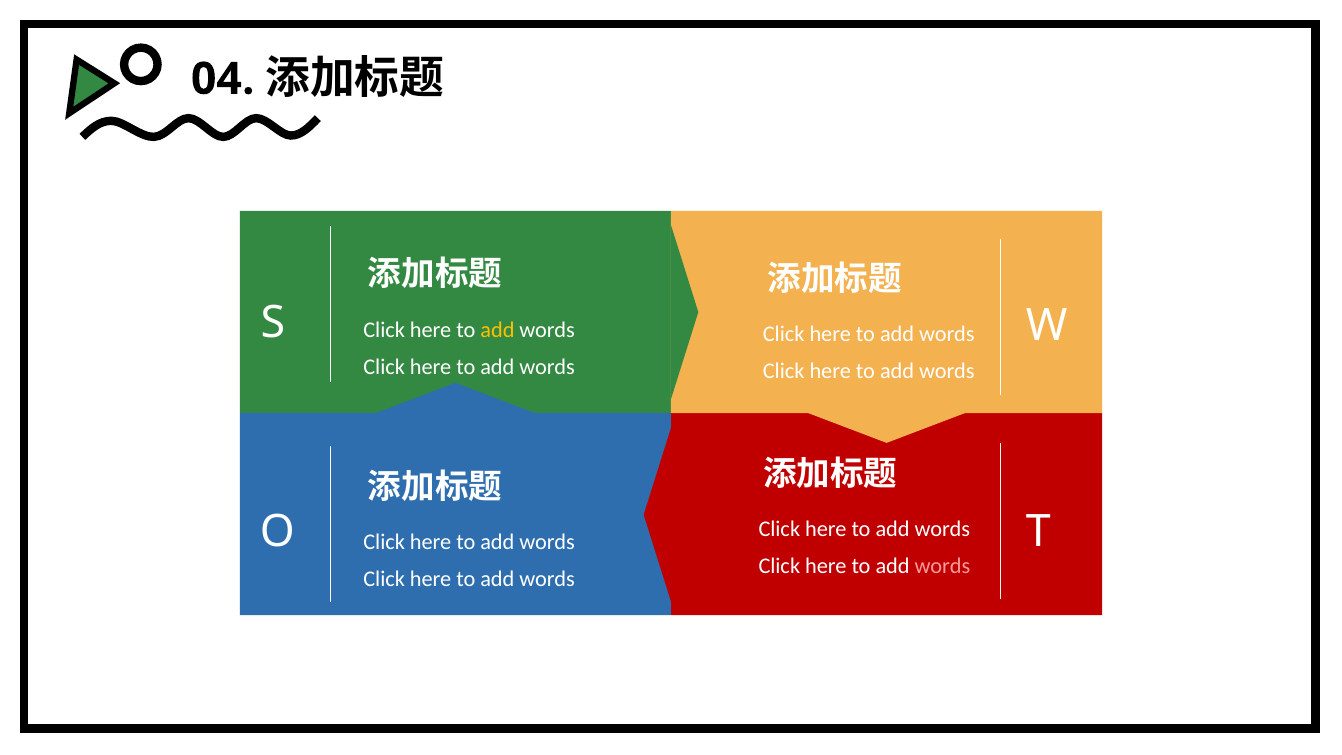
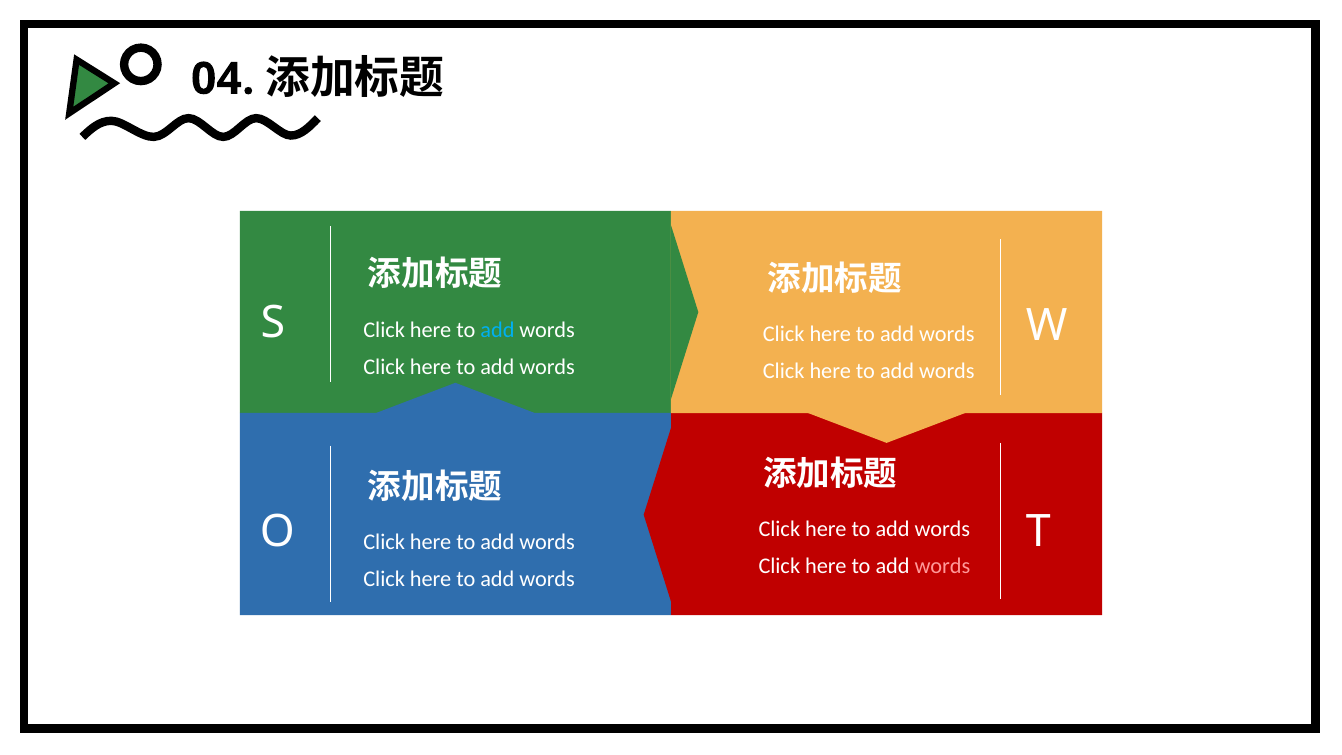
add at (497, 330) colour: yellow -> light blue
